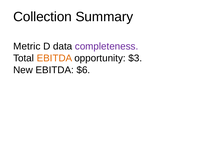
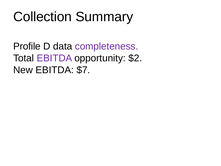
Metric: Metric -> Profile
EBITDA at (54, 58) colour: orange -> purple
$3: $3 -> $2
$6: $6 -> $7
